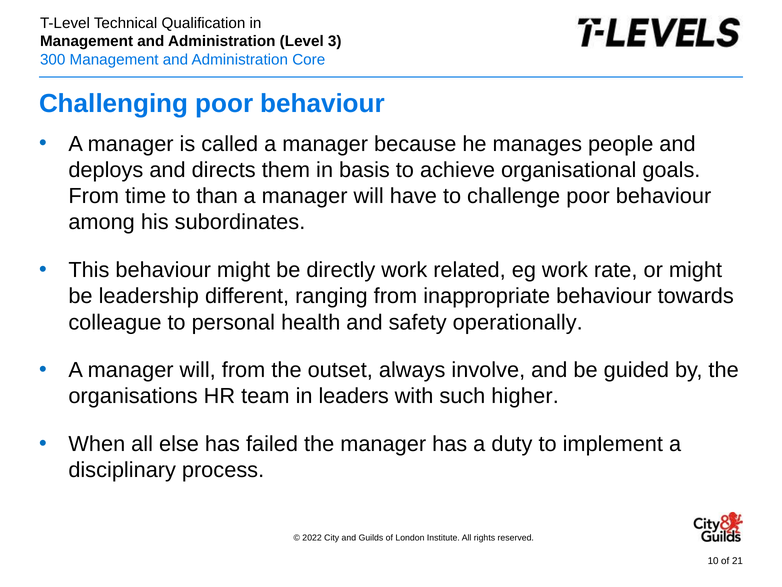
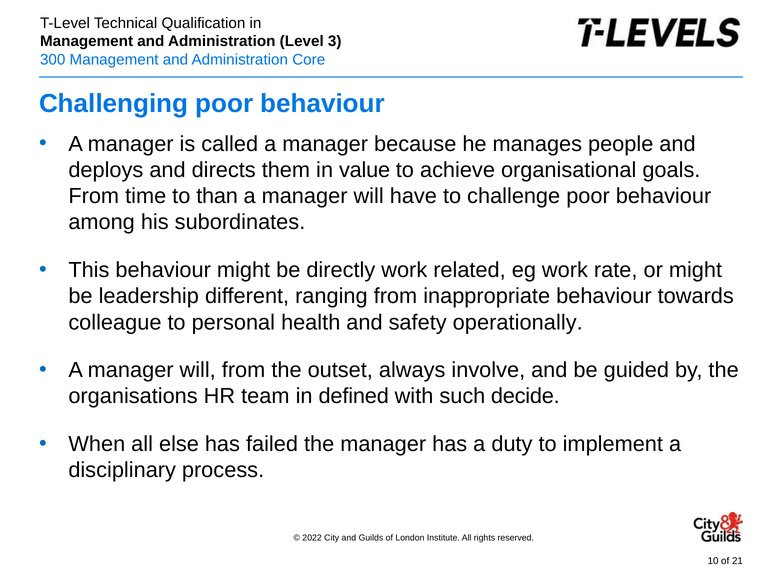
basis: basis -> value
leaders: leaders -> defined
higher: higher -> decide
